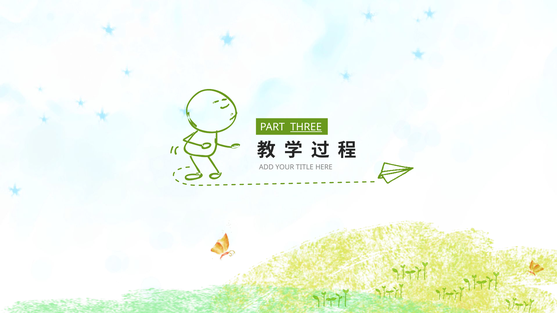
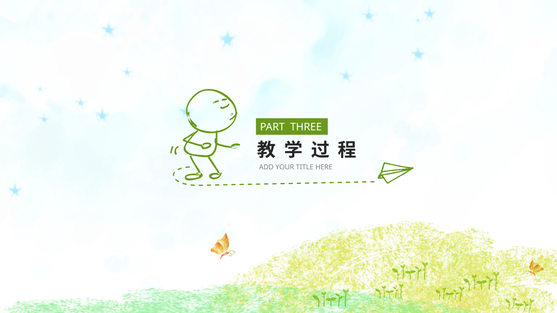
THREE underline: present -> none
